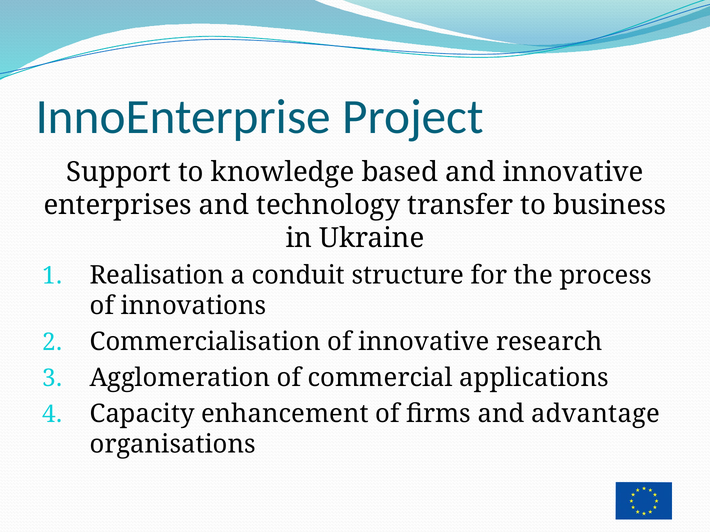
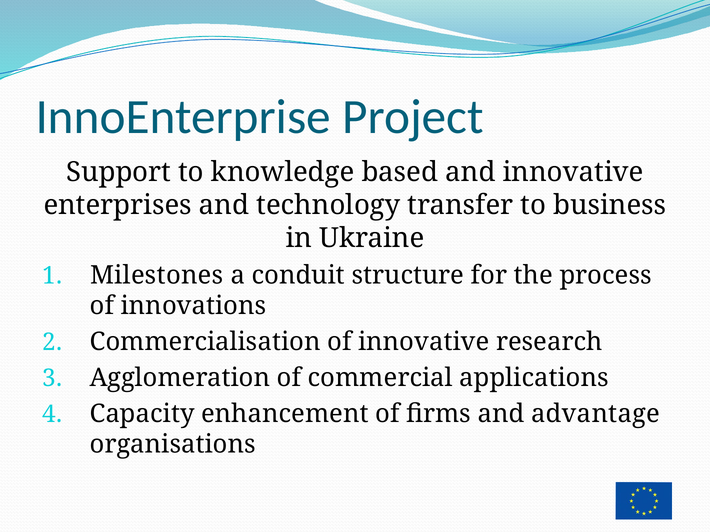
Realisation: Realisation -> Milestones
